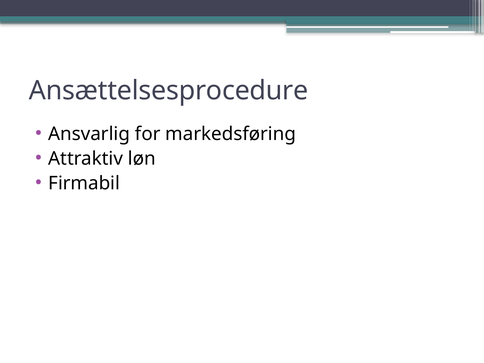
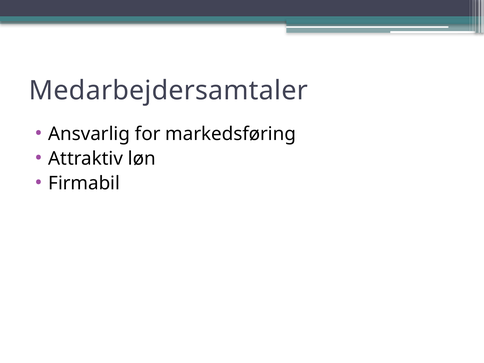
Ansættelsesprocedure: Ansættelsesprocedure -> Medarbejdersamtaler
